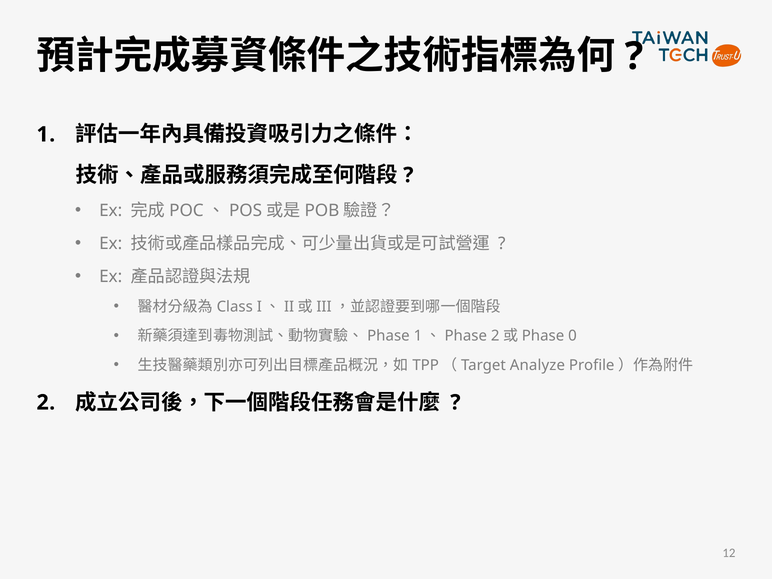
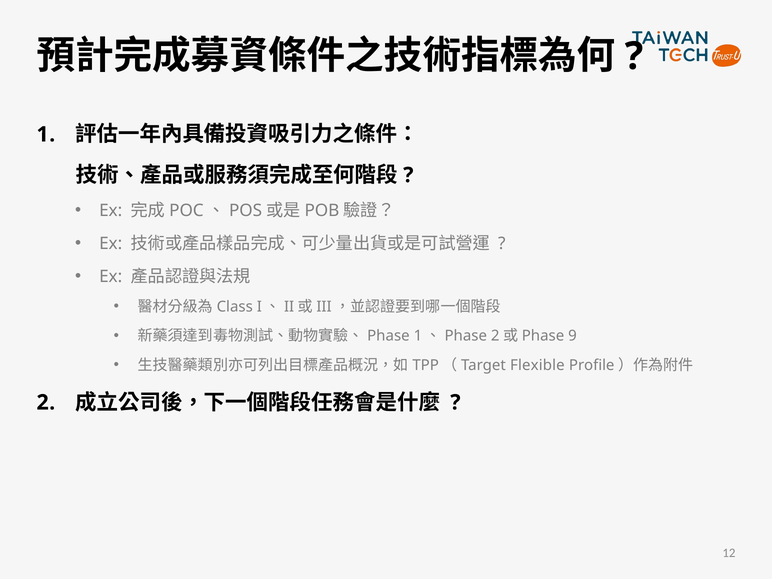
0: 0 -> 9
Analyze: Analyze -> Flexible
